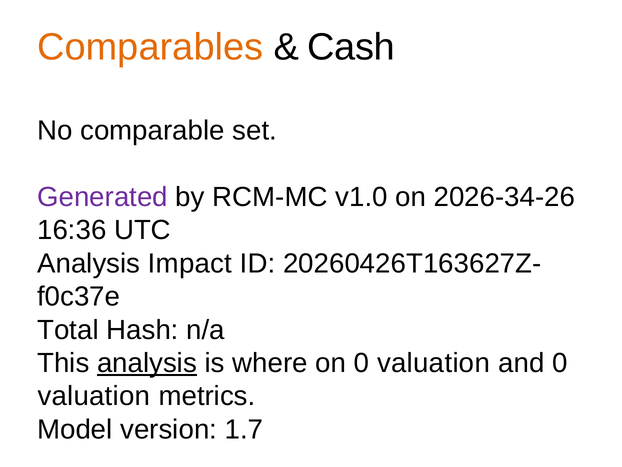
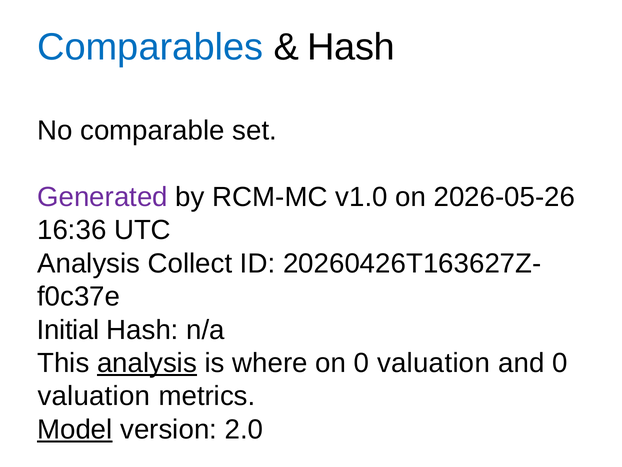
Comparables colour: orange -> blue
Cash at (351, 47): Cash -> Hash
2026-34-26: 2026-34-26 -> 2026-05-26
Impact: Impact -> Collect
Total: Total -> Initial
Model underline: none -> present
1.7: 1.7 -> 2.0
